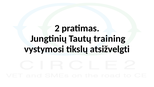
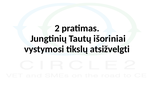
training: training -> išoriniai
